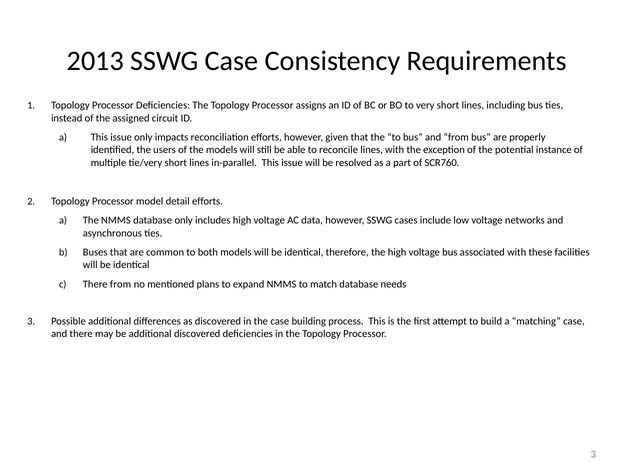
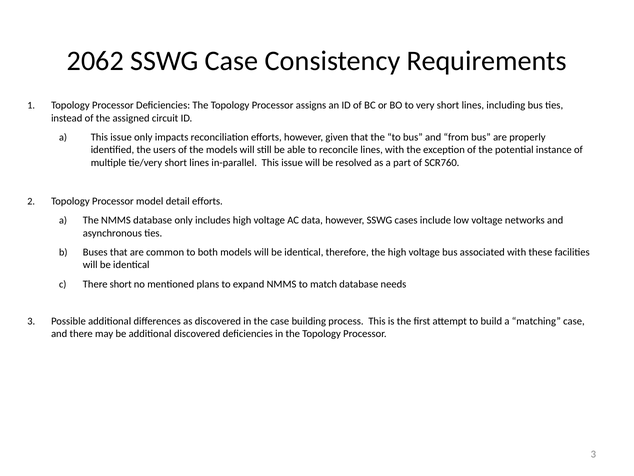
2013: 2013 -> 2062
There from: from -> short
